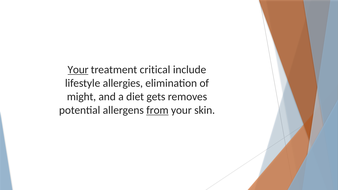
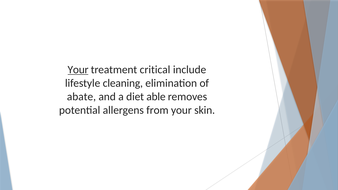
allergies: allergies -> cleaning
might: might -> abate
gets: gets -> able
from underline: present -> none
